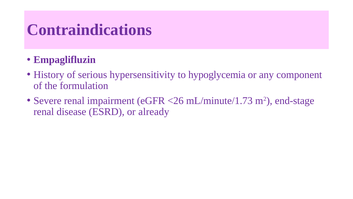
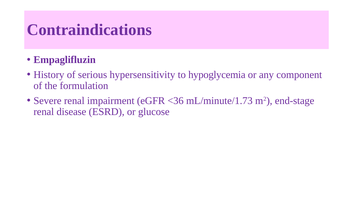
<26: <26 -> <36
already: already -> glucose
